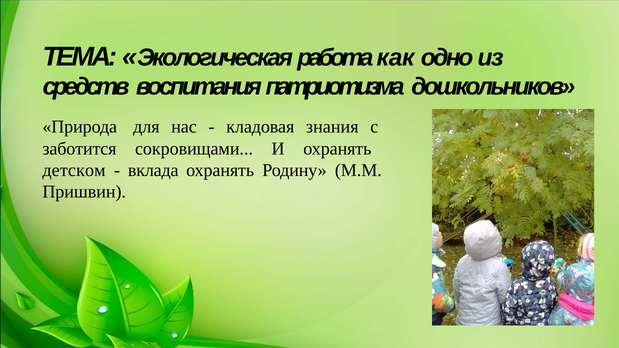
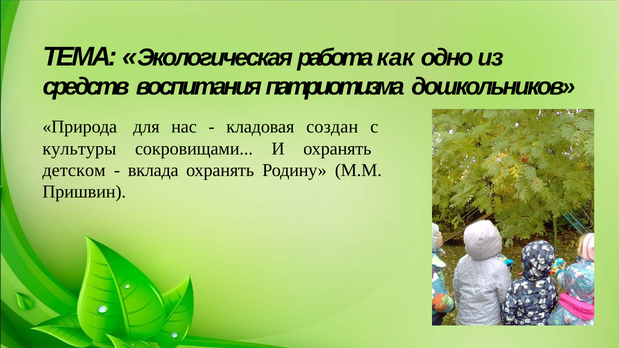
знания: знания -> cоздан
заботится: заботится -> культуры
